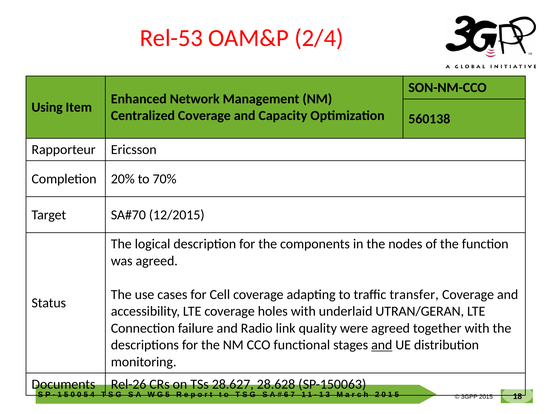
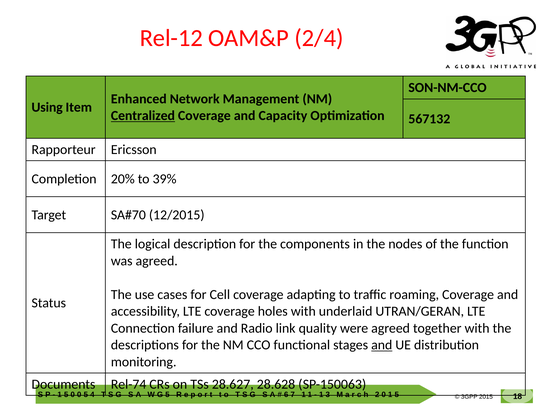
Rel-53: Rel-53 -> Rel-12
Centralized underline: none -> present
560138: 560138 -> 567132
70%: 70% -> 39%
transfer: transfer -> roaming
Rel-26: Rel-26 -> Rel-74
